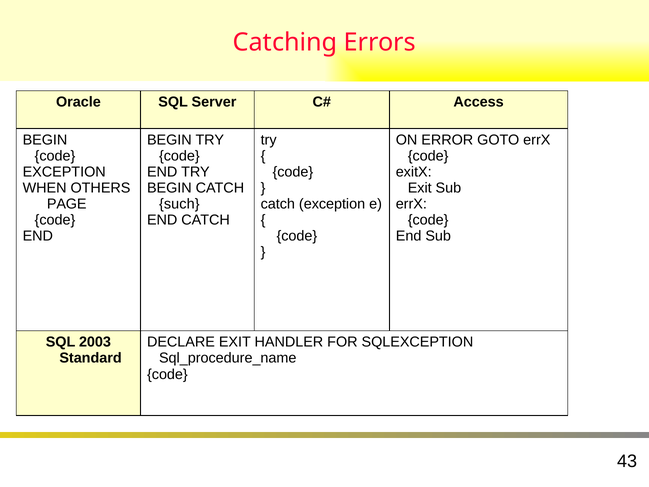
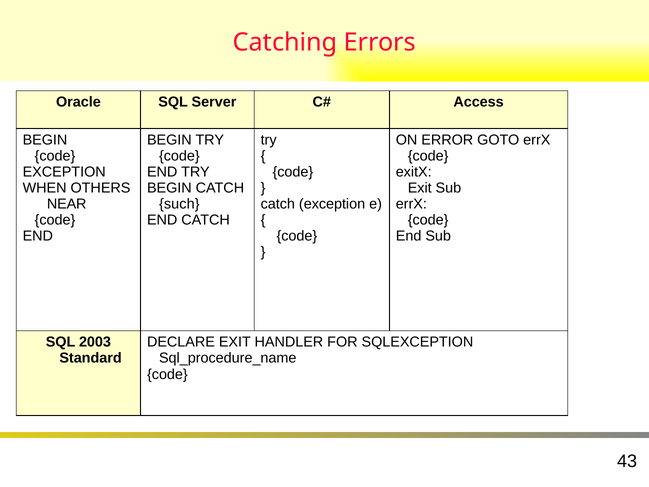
PAGE: PAGE -> NEAR
